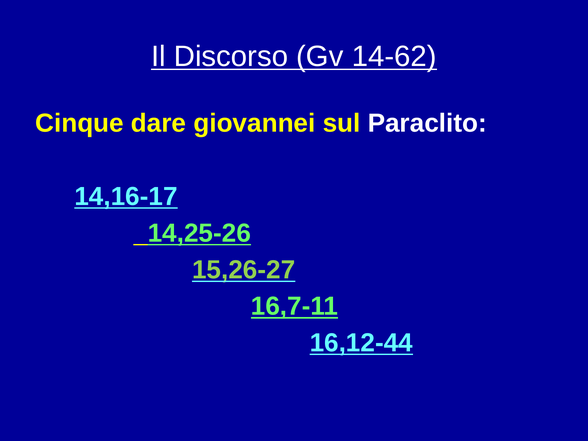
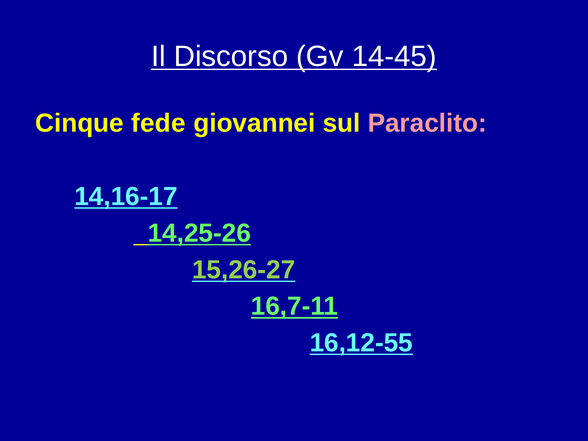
14-62: 14-62 -> 14-45
dare: dare -> fede
Paraclito colour: white -> pink
16,12-44: 16,12-44 -> 16,12-55
